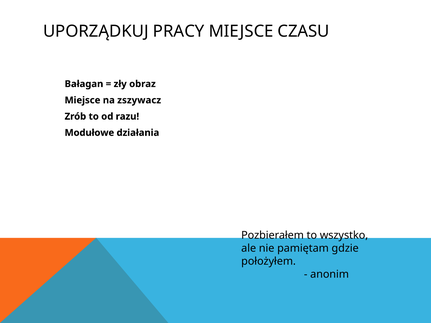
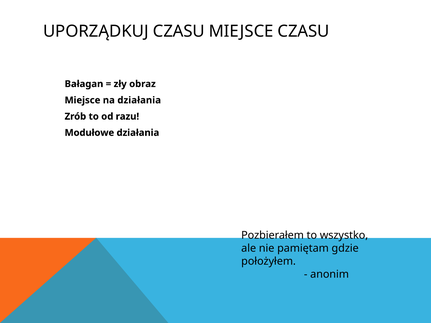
UPORZĄDKUJ PRACY: PRACY -> CZASU
na zszywacz: zszywacz -> działania
